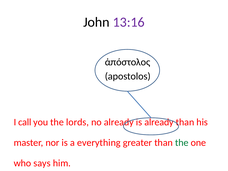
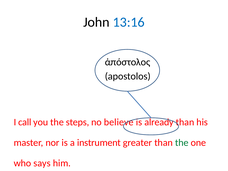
13:16 colour: purple -> blue
lords: lords -> steps
no already: already -> believe
everything: everything -> instrument
